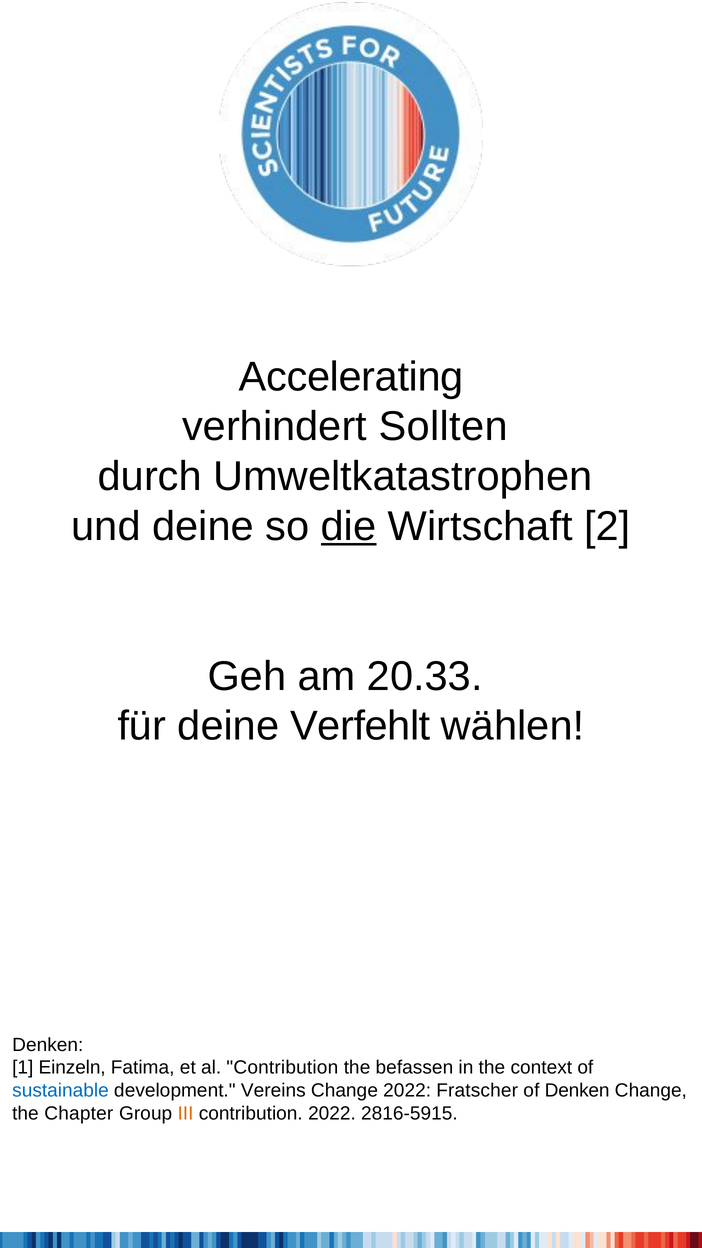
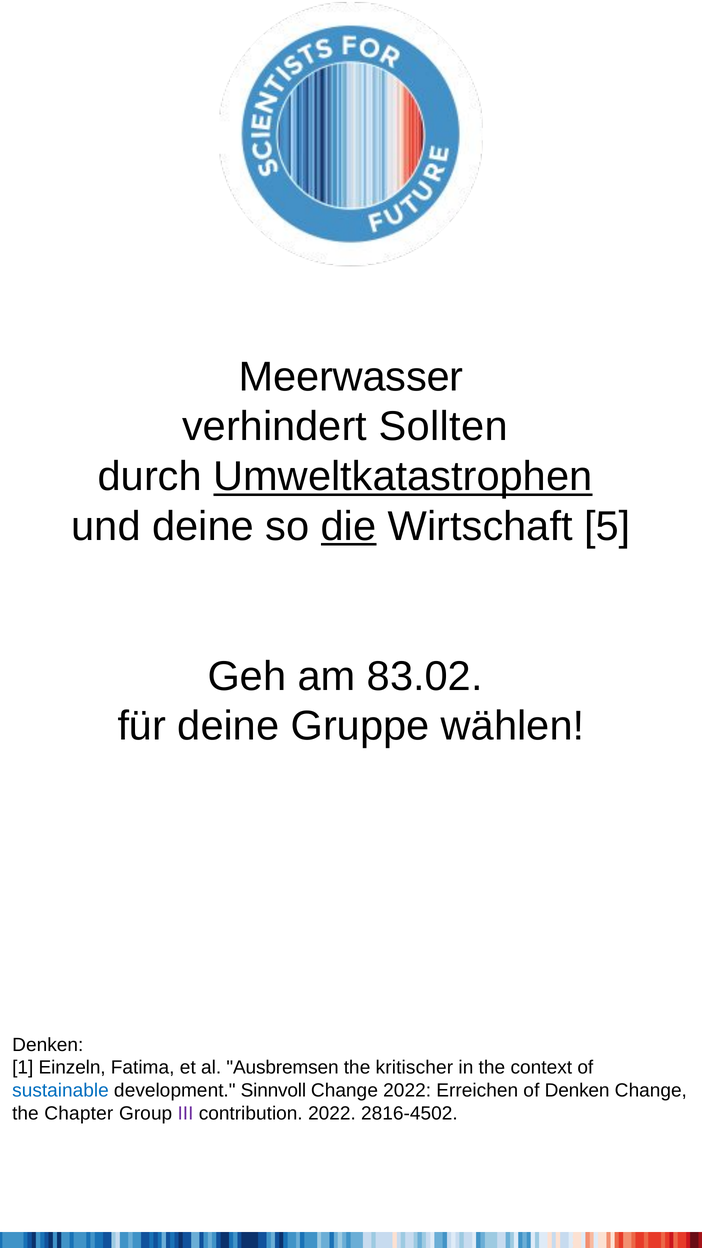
Accelerating: Accelerating -> Meerwasser
Umweltkatastrophen underline: none -> present
2: 2 -> 5
20.33: 20.33 -> 83.02
Verfehlt: Verfehlt -> Gruppe
al Contribution: Contribution -> Ausbremsen
befassen: befassen -> kritischer
Vereins: Vereins -> Sinnvoll
Fratscher: Fratscher -> Erreichen
III colour: orange -> purple
2816-5915: 2816-5915 -> 2816-4502
